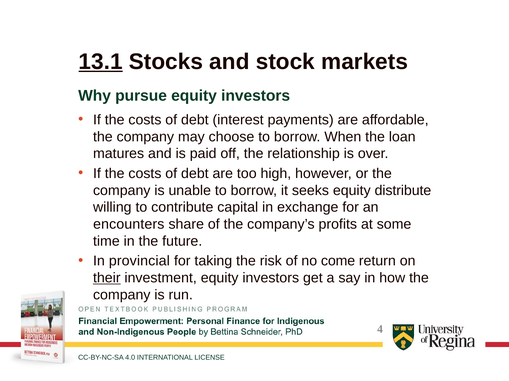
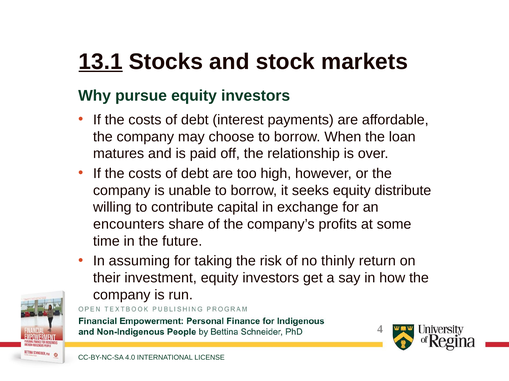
provincial: provincial -> assuming
come: come -> thinly
their underline: present -> none
